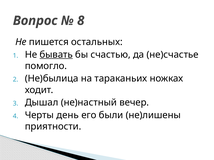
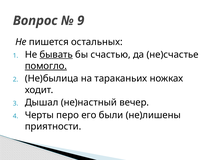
8: 8 -> 9
помогло underline: none -> present
день: день -> перо
